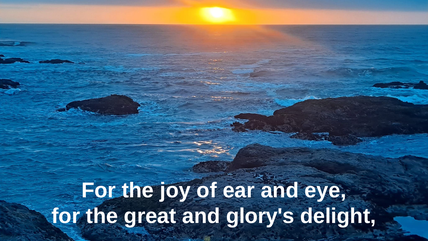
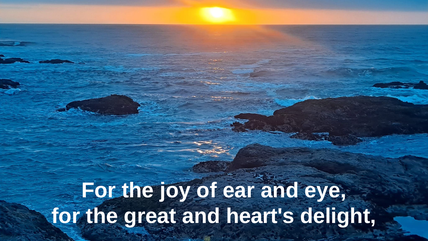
glory's: glory's -> heart's
